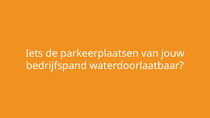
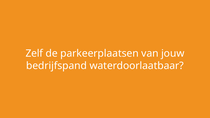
Iets: Iets -> Zelf
